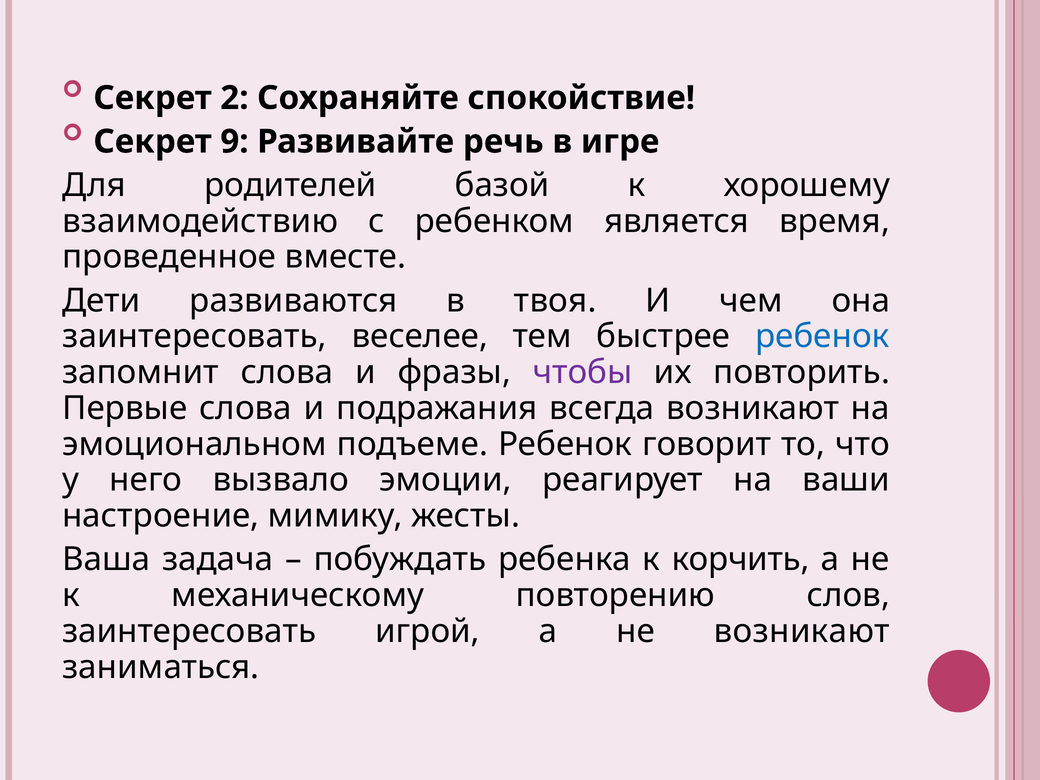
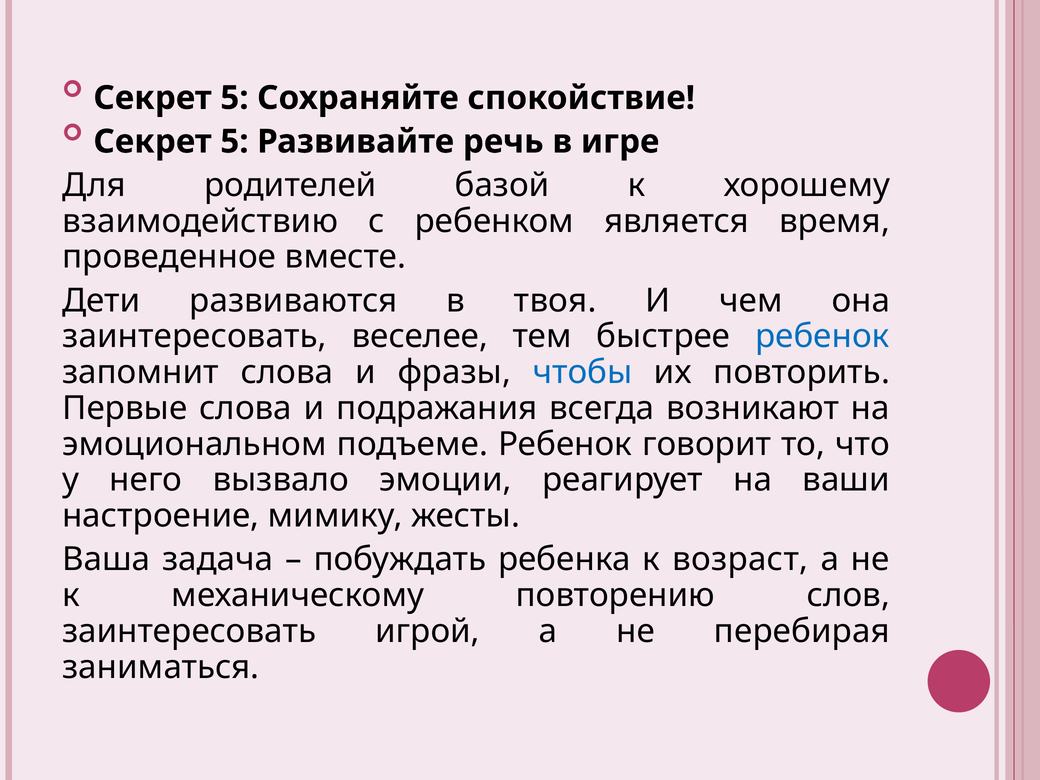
2 at (234, 98): 2 -> 5
9 at (234, 142): 9 -> 5
чтобы colour: purple -> blue
корчить: корчить -> возраст
не возникают: возникают -> перебирая
